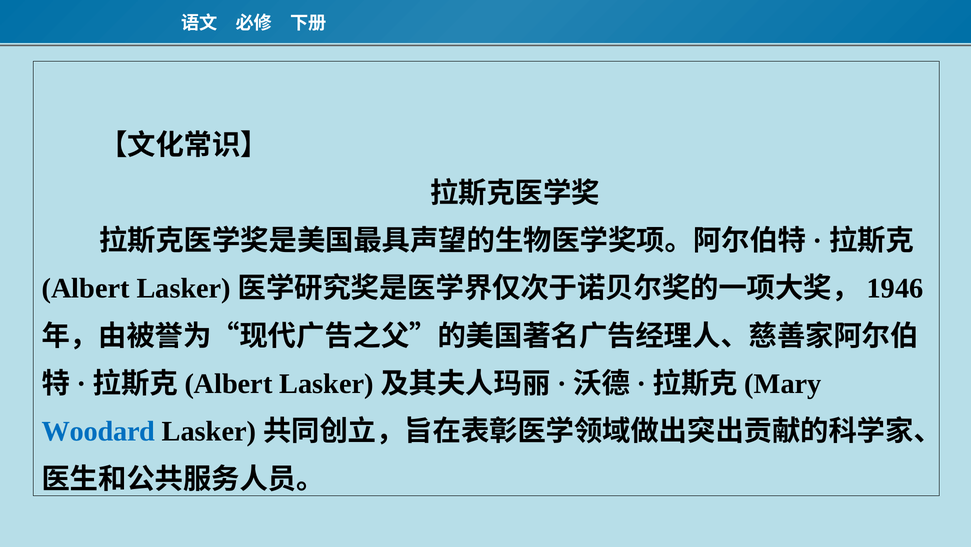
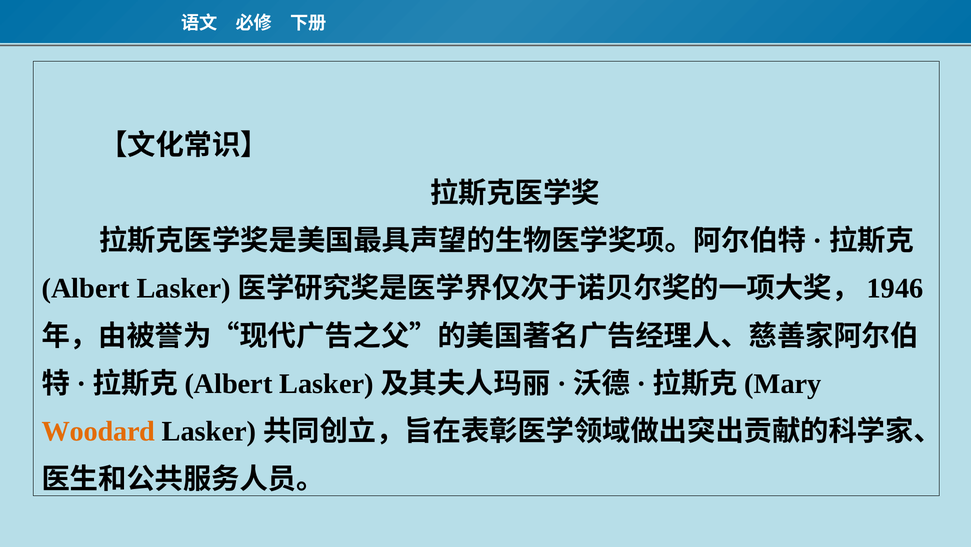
Woodard colour: blue -> orange
